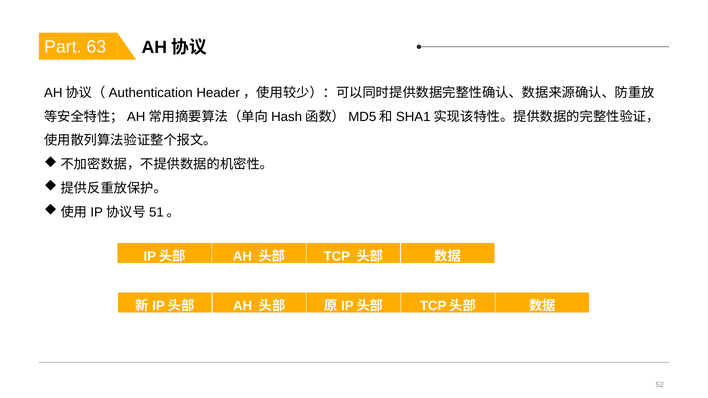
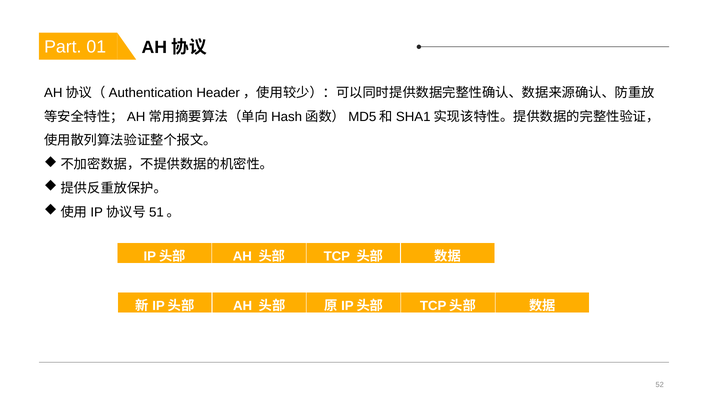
63: 63 -> 01
